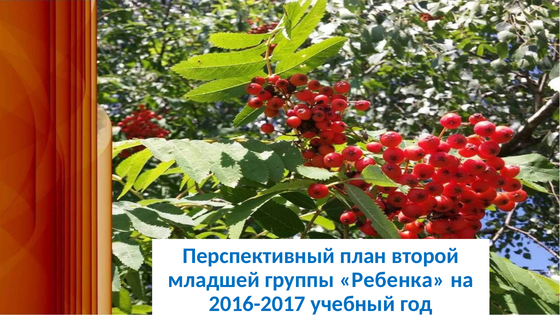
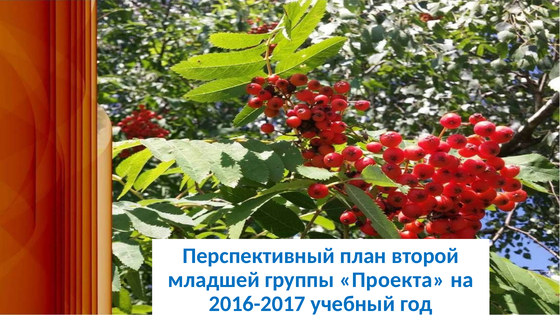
Ребенка: Ребенка -> Проекта
